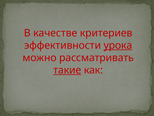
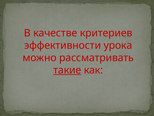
урока underline: present -> none
